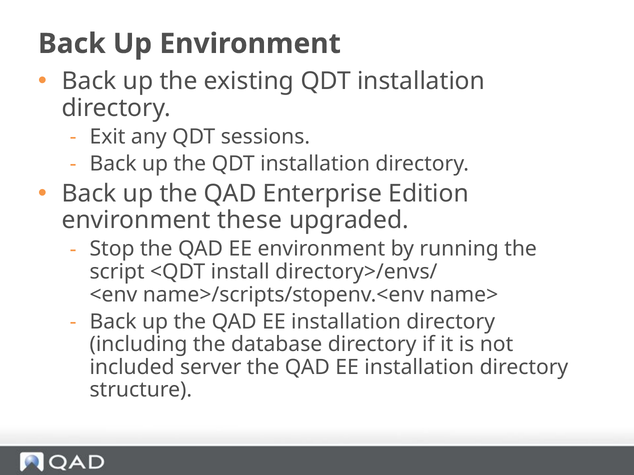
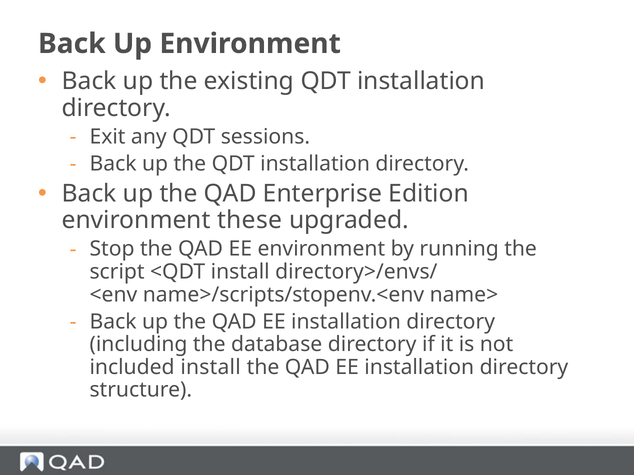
included server: server -> install
